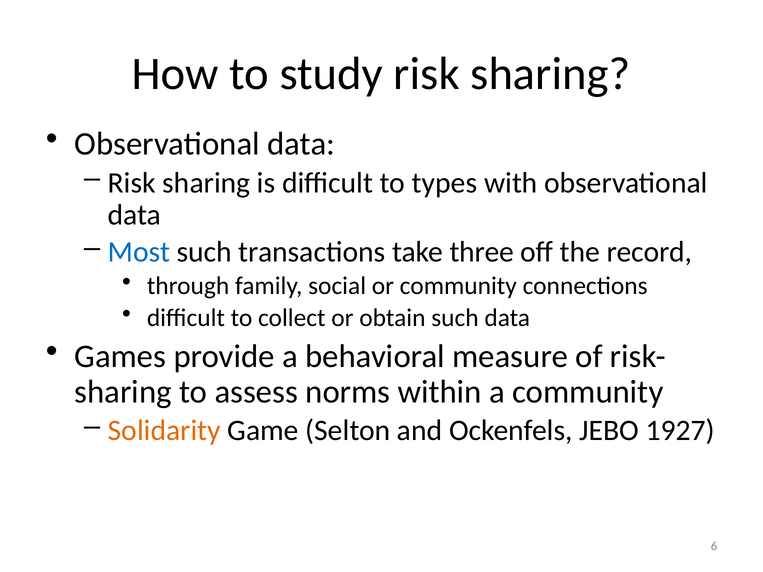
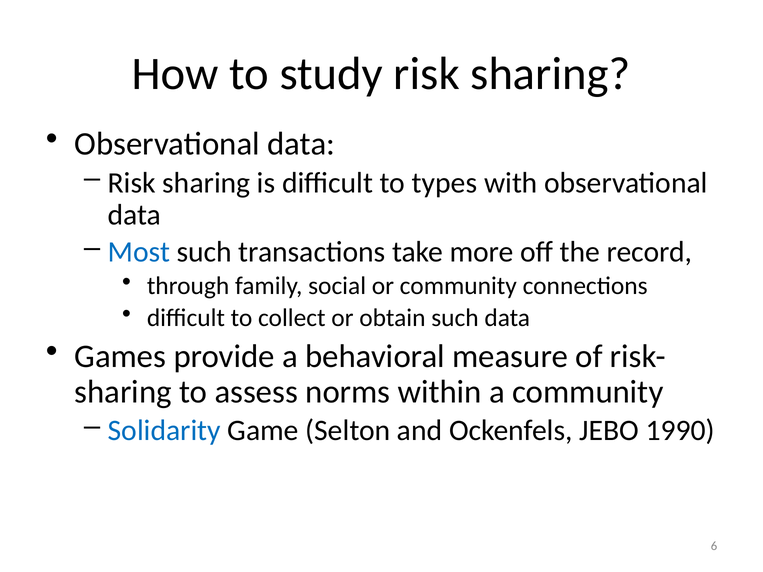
three: three -> more
Solidarity colour: orange -> blue
1927: 1927 -> 1990
